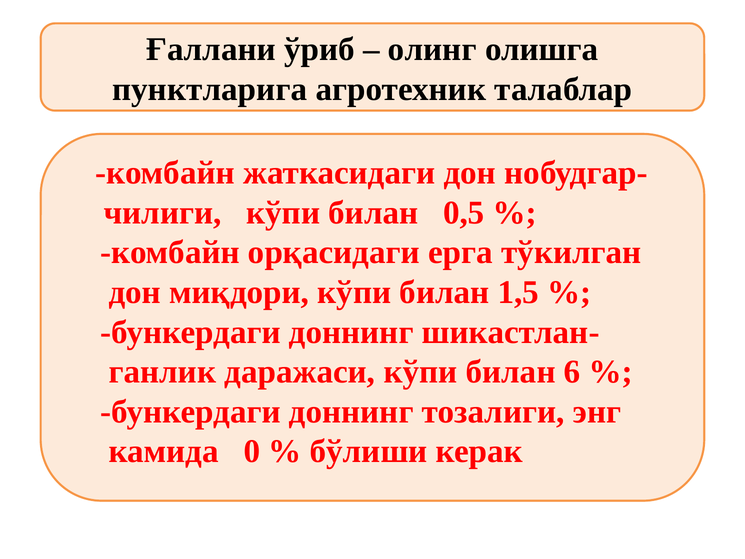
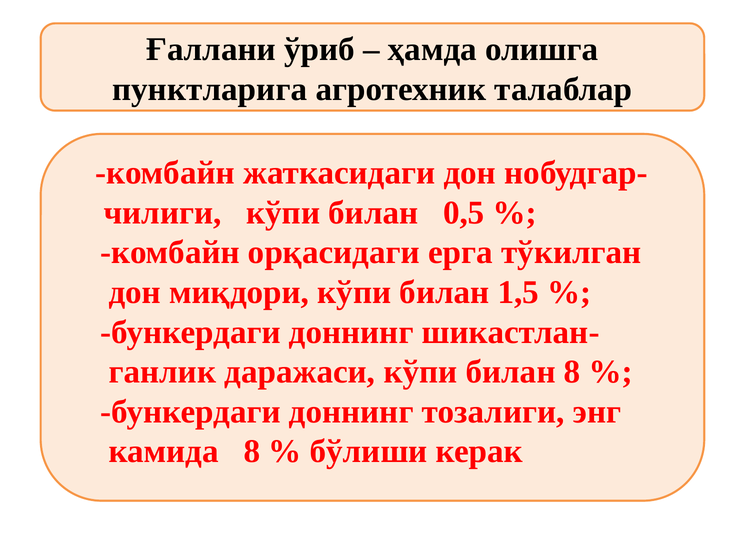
олинг: олинг -> ҳамда
билан 6: 6 -> 8
камида 0: 0 -> 8
